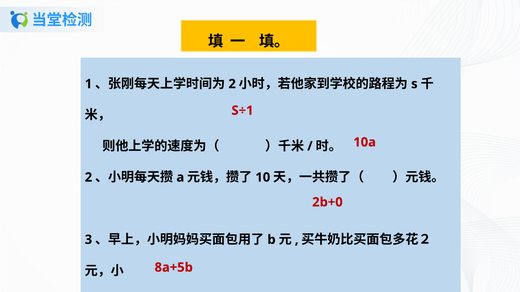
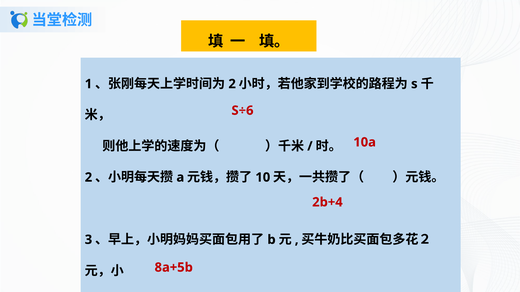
S÷1: S÷1 -> S÷6
2b+0: 2b+0 -> 2b+4
